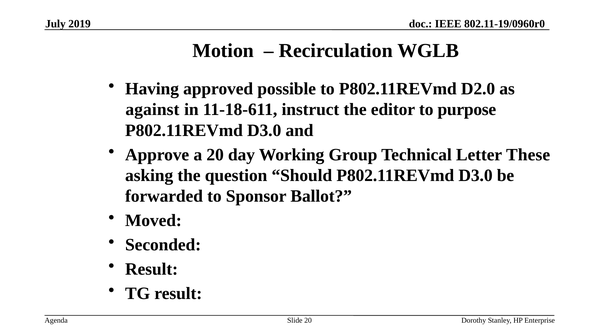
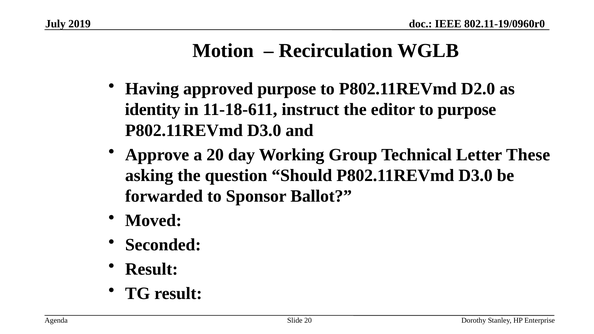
approved possible: possible -> purpose
against: against -> identity
